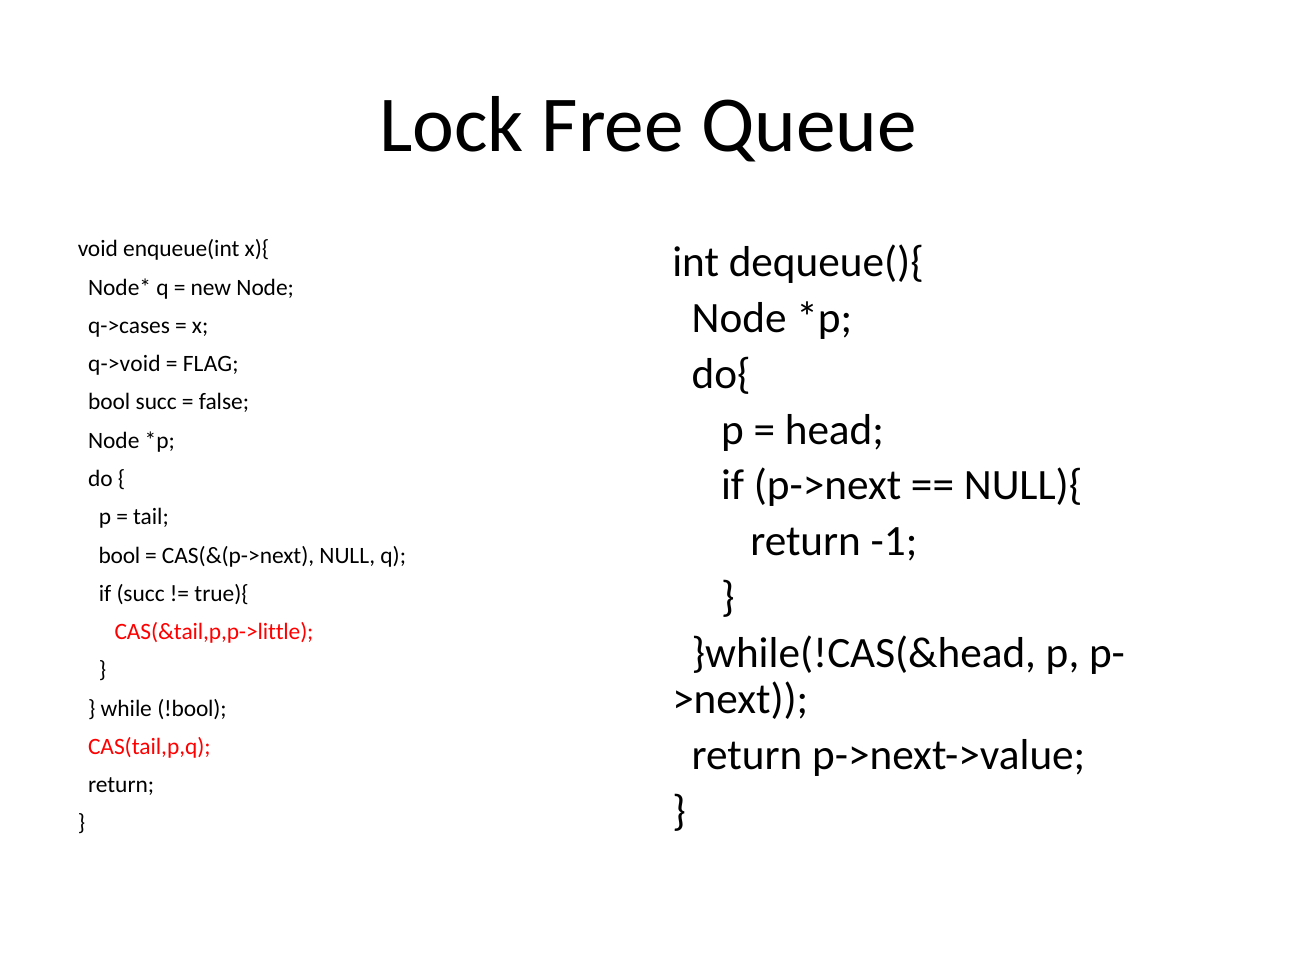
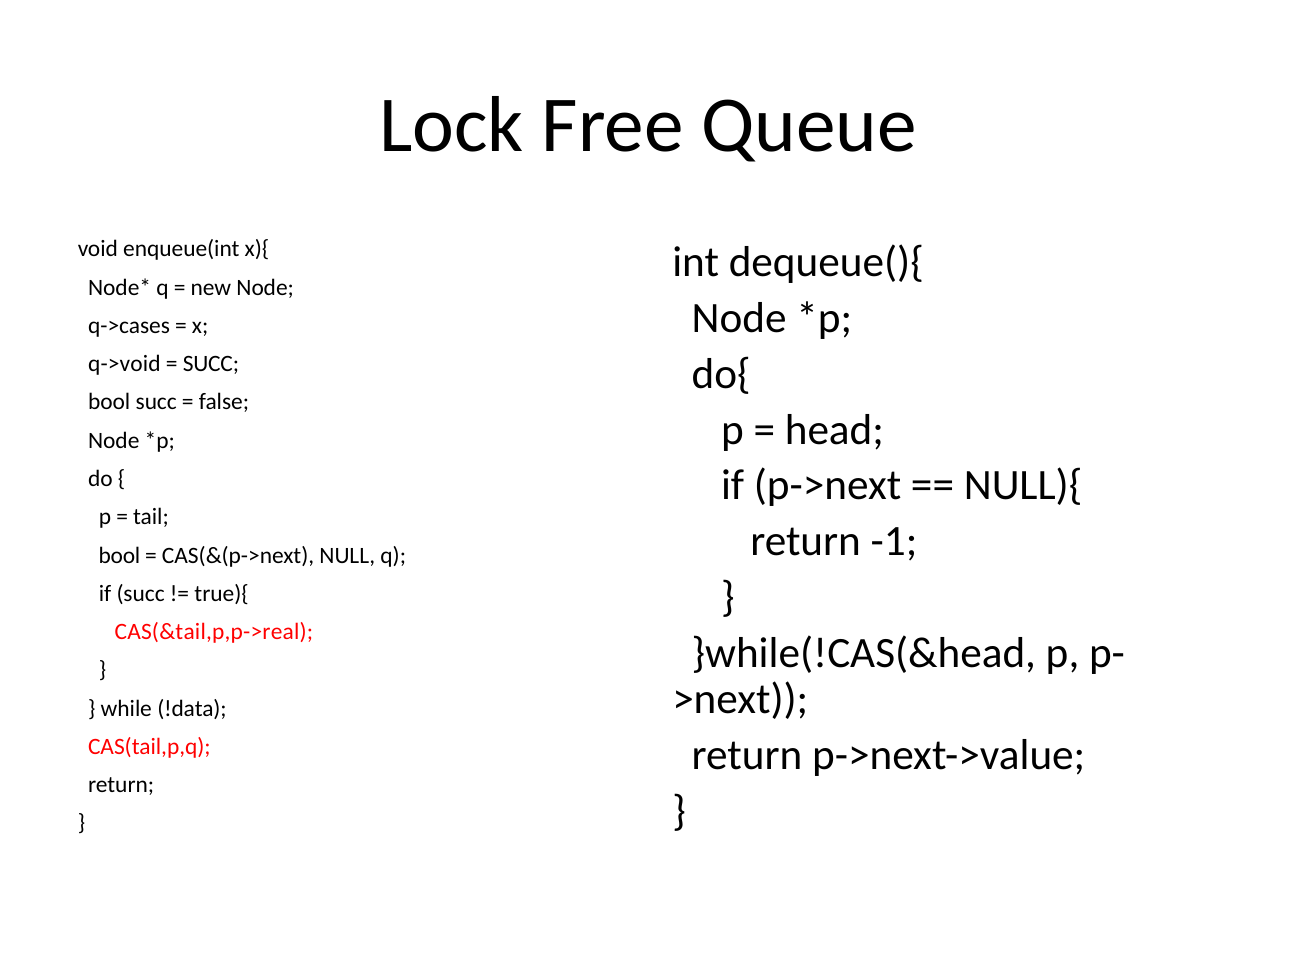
FLAG at (211, 364): FLAG -> SUCC
CAS(&tail,p,p->little: CAS(&tail,p,p->little -> CAS(&tail,p,p->real
!bool: !bool -> !data
